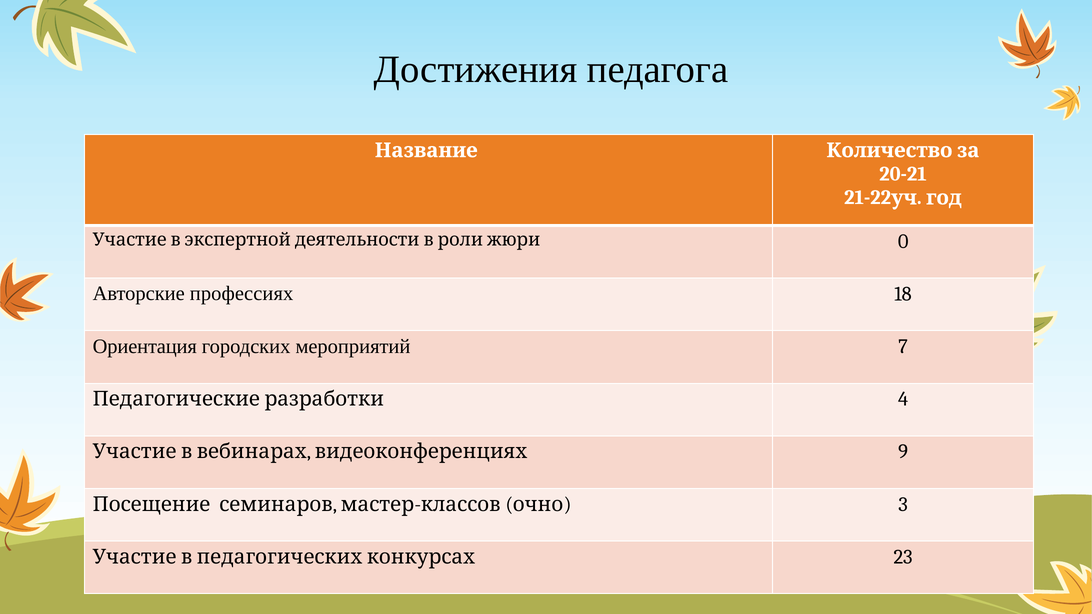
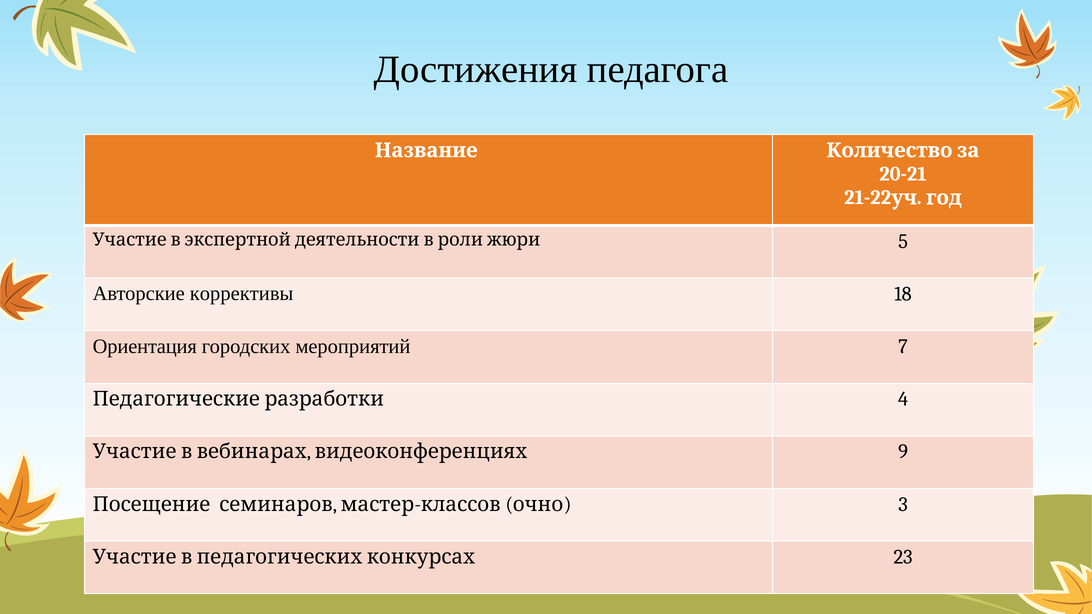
0: 0 -> 5
профессиях: профессиях -> коррективы
